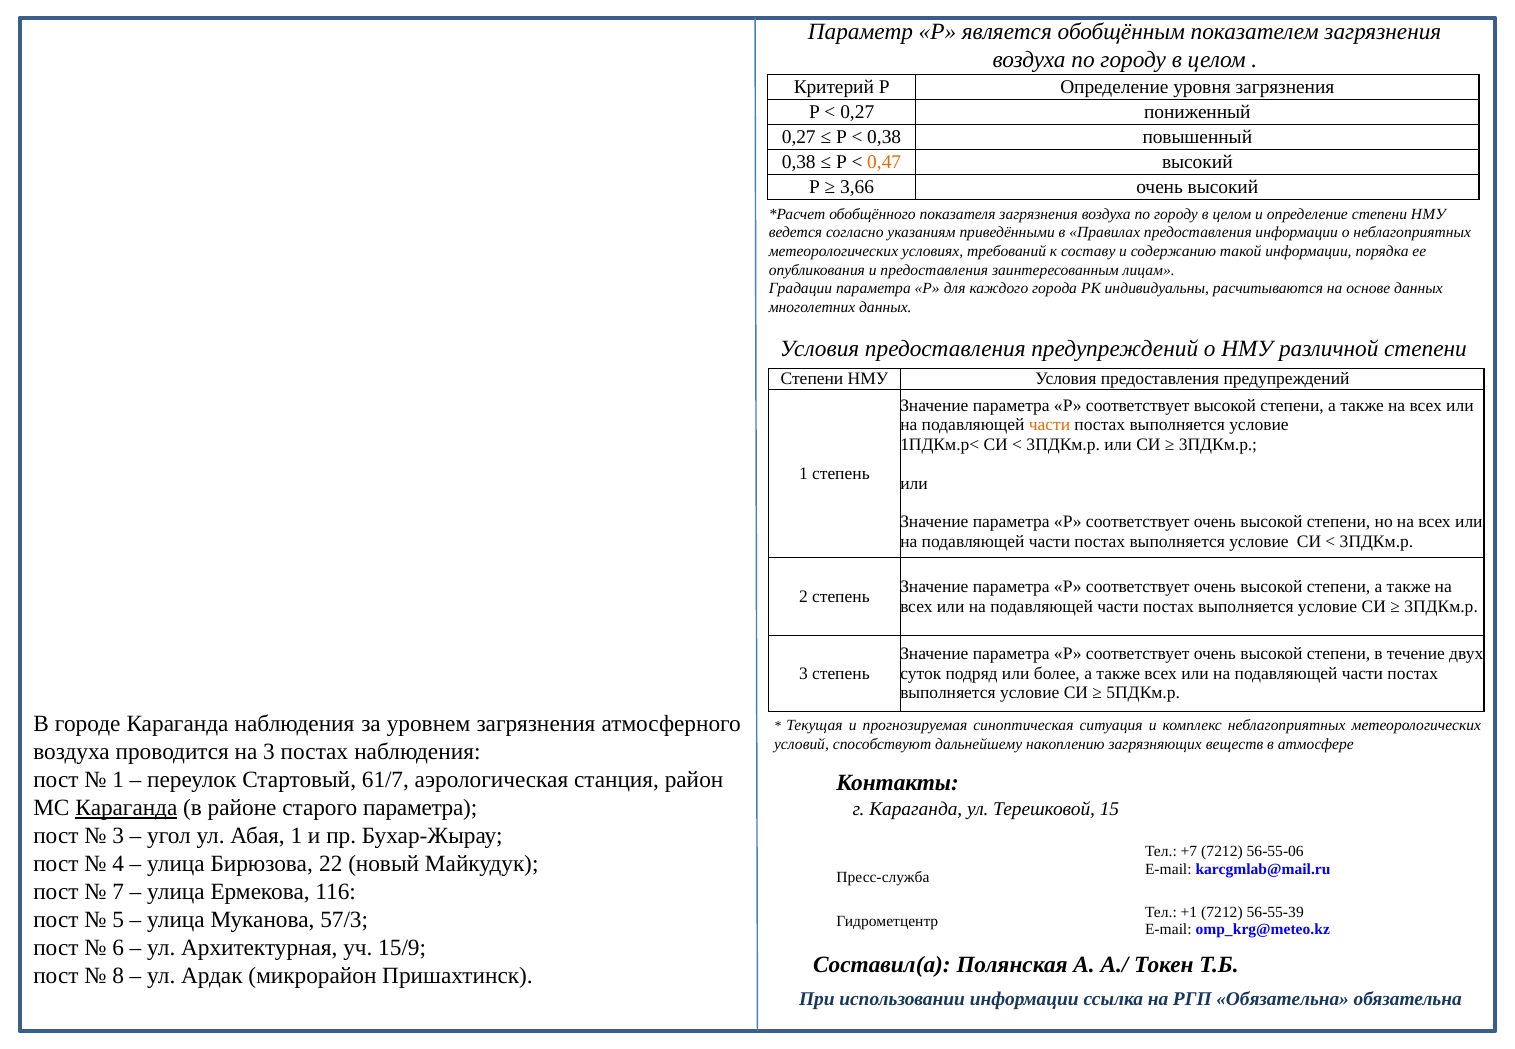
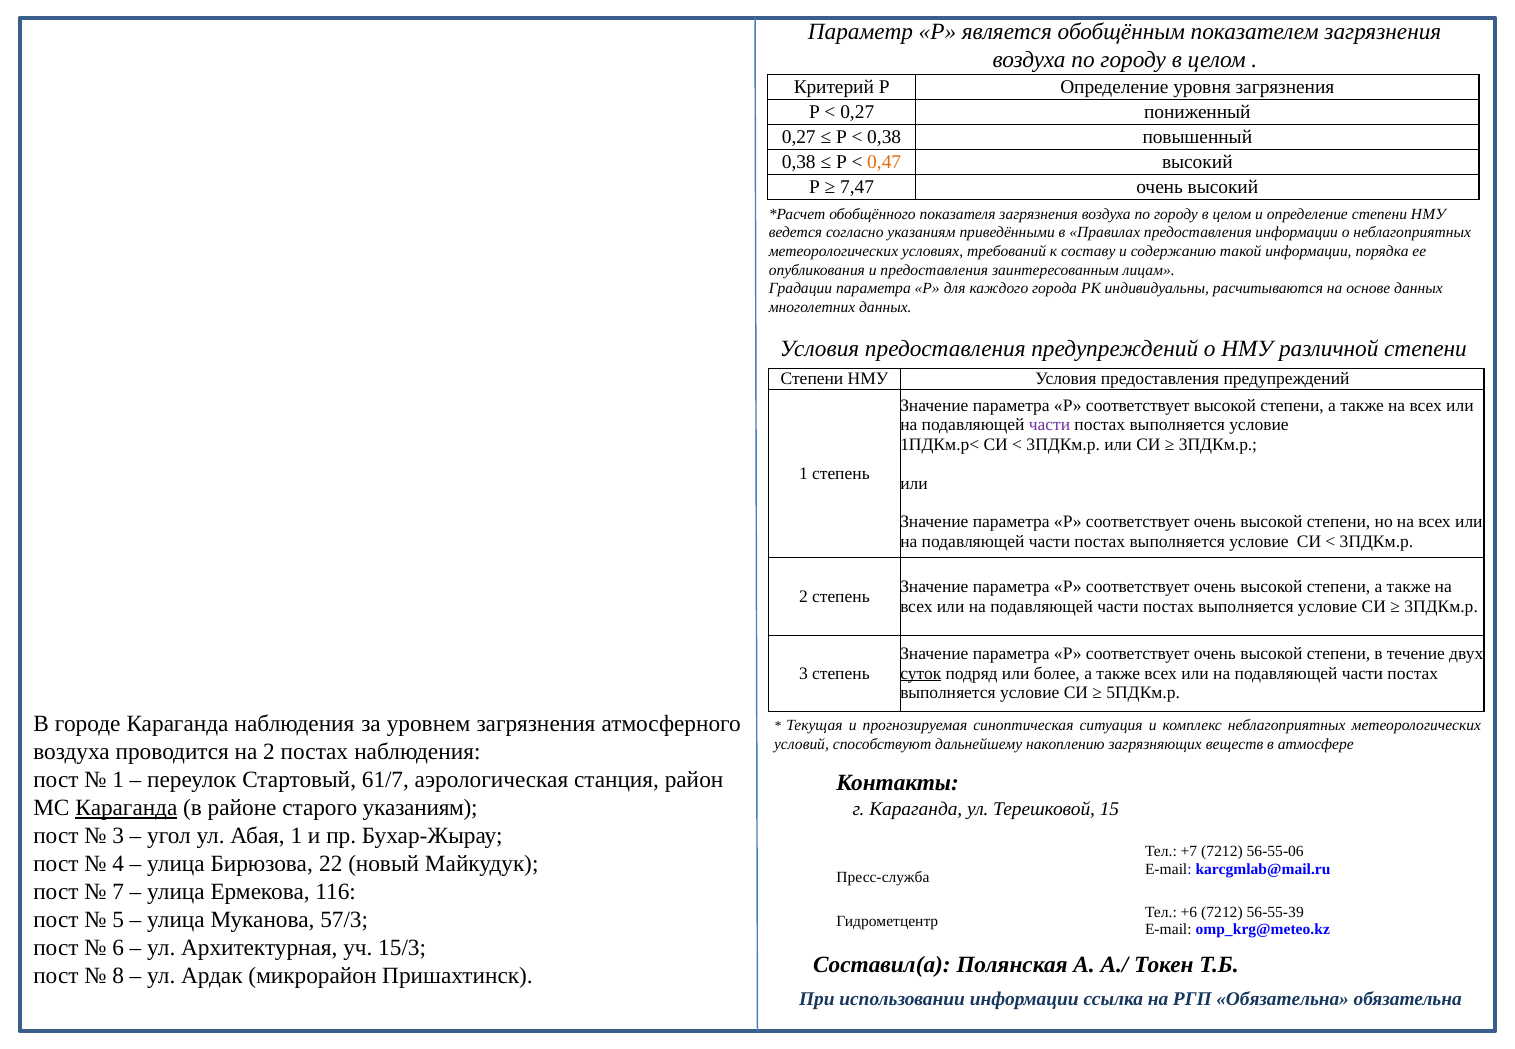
3,66: 3,66 -> 7,47
части at (1049, 425) colour: orange -> purple
суток underline: none -> present
на 3: 3 -> 2
старого параметра: параметра -> указаниям
+1: +1 -> +6
15/9: 15/9 -> 15/3
